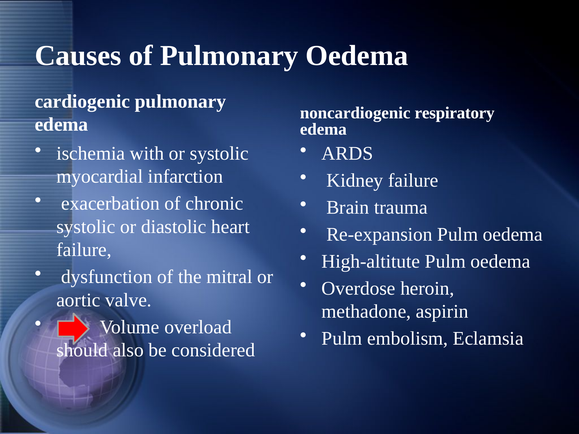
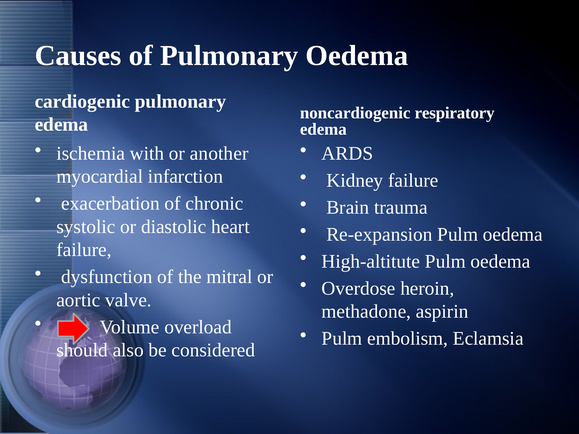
or systolic: systolic -> another
